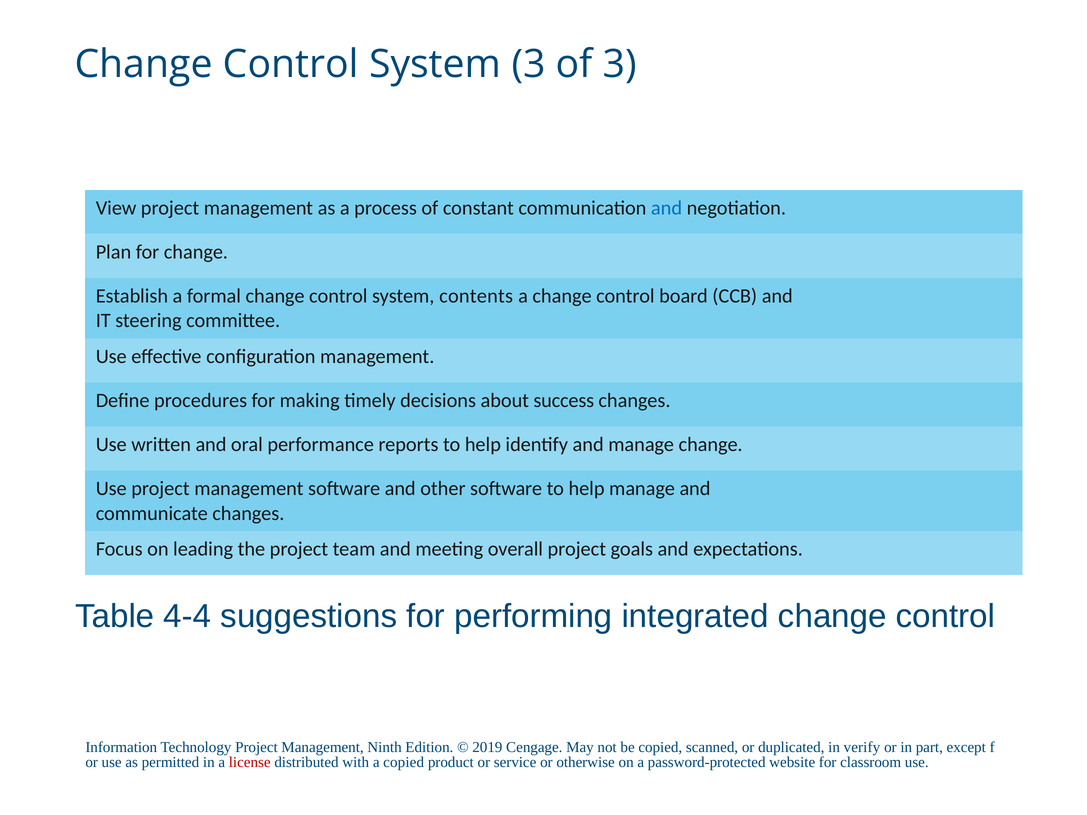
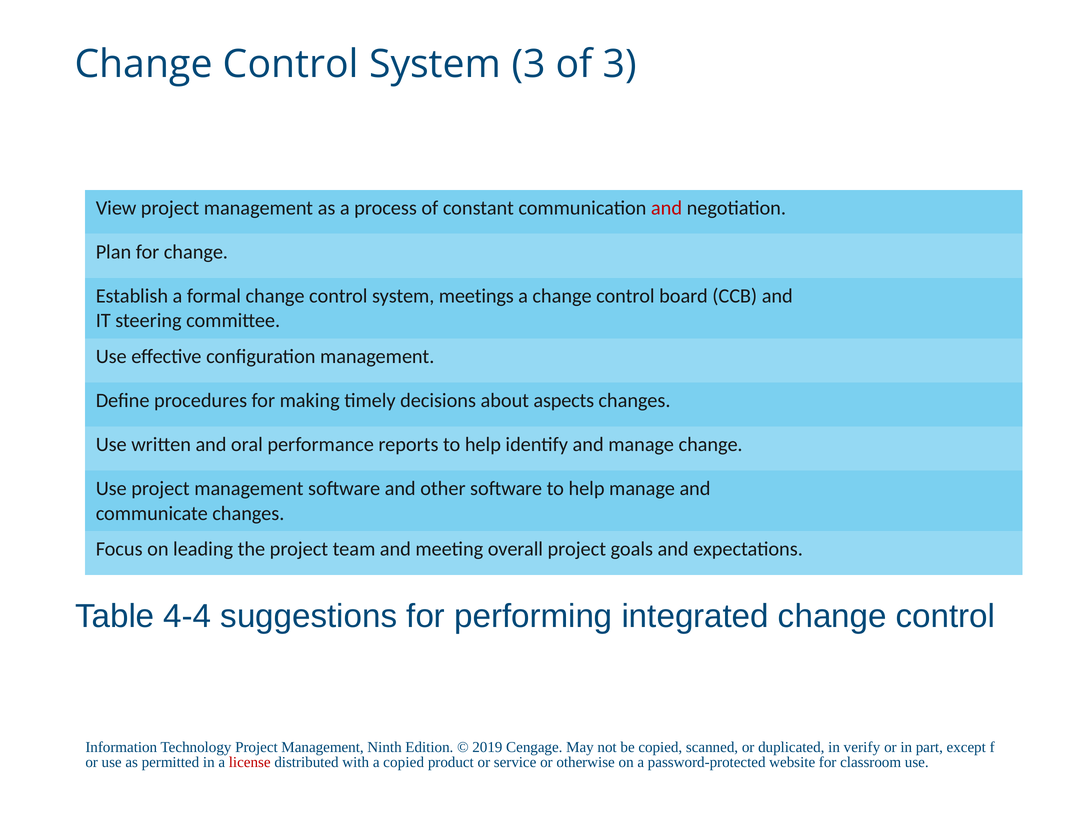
and at (667, 208) colour: blue -> red
contents: contents -> meetings
success: success -> aspects
